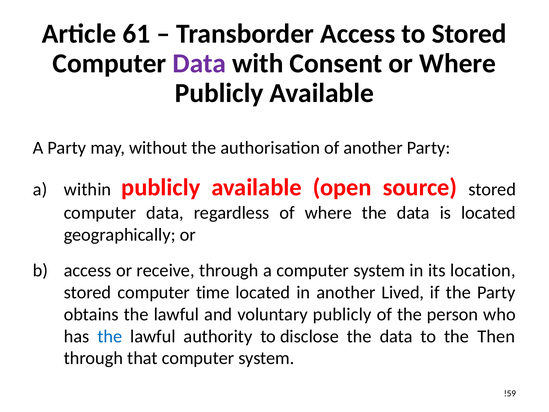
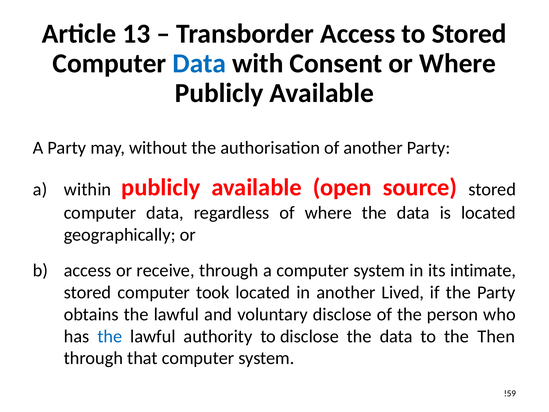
61: 61 -> 13
Data at (199, 64) colour: purple -> blue
location: location -> intimate
time: time -> took
voluntary publicly: publicly -> disclose
